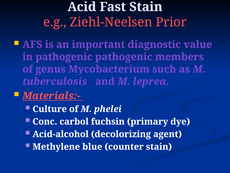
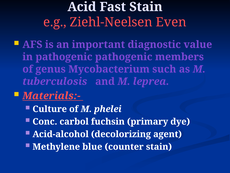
Prior: Prior -> Even
